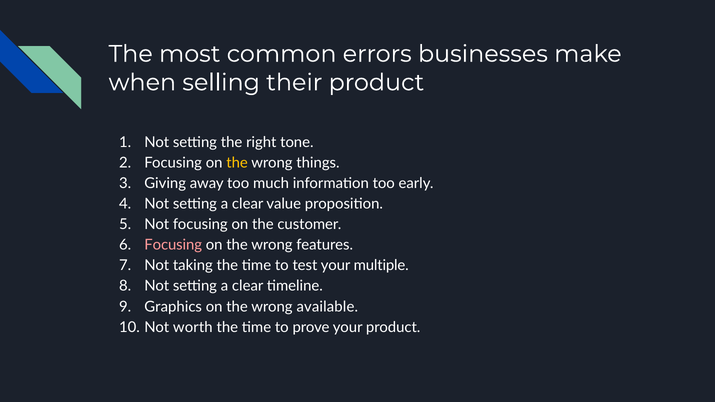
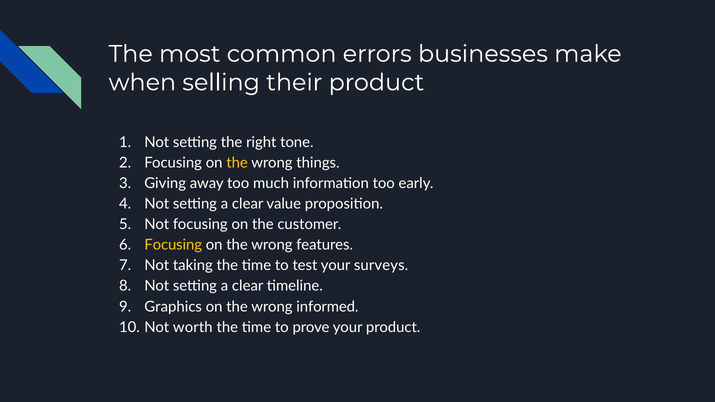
Focusing at (173, 245) colour: pink -> yellow
multiple: multiple -> surveys
available: available -> informed
